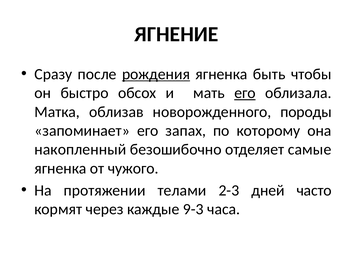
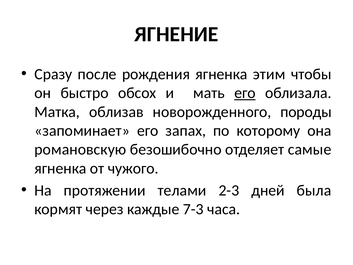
рождения underline: present -> none
быть: быть -> этим
накопленный: накопленный -> романовскую
часто: часто -> была
9-3: 9-3 -> 7-3
